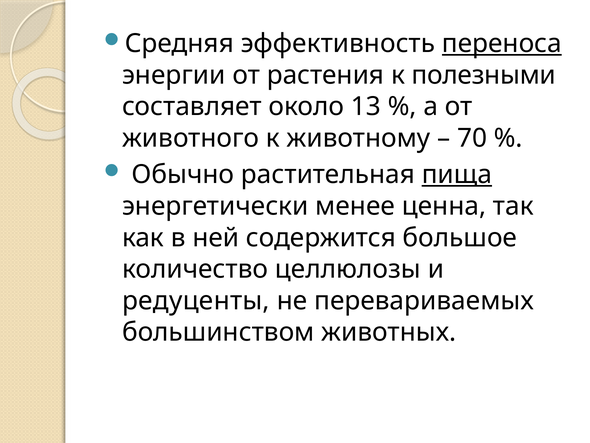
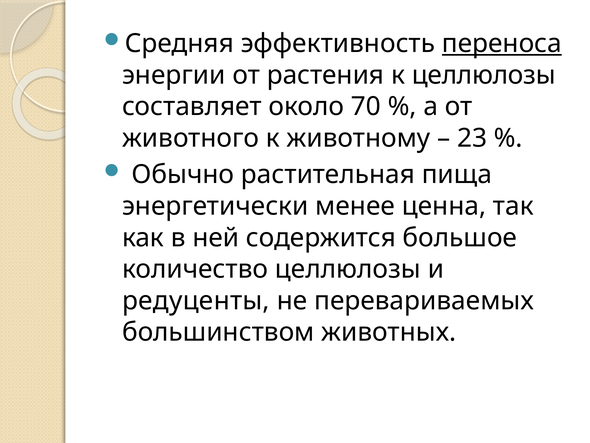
к полезными: полезными -> целлюлозы
13: 13 -> 70
70: 70 -> 23
пища underline: present -> none
